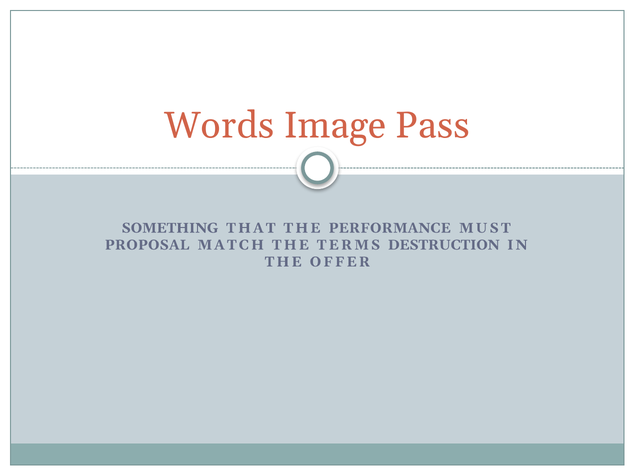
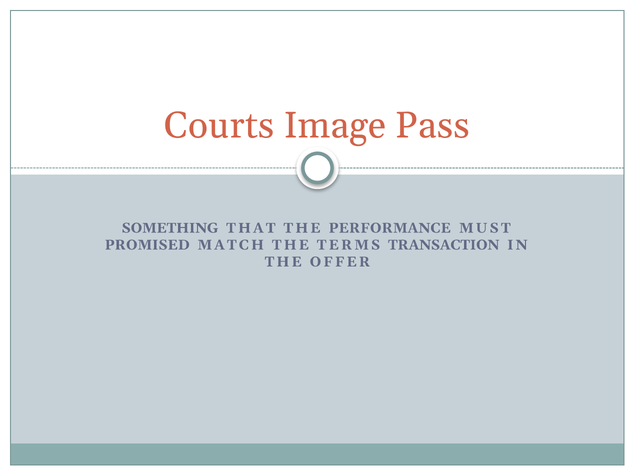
Words: Words -> Courts
PROPOSAL: PROPOSAL -> PROMISED
DESTRUCTION: DESTRUCTION -> TRANSACTION
